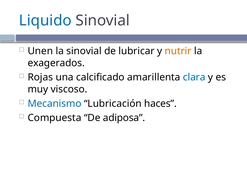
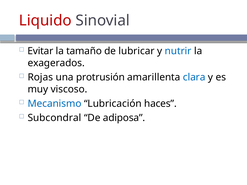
Liquido colour: blue -> red
Unen: Unen -> Evitar
la sinovial: sinovial -> tamaño
nutrir colour: orange -> blue
calcificado: calcificado -> protrusión
Compuesta: Compuesta -> Subcondral
